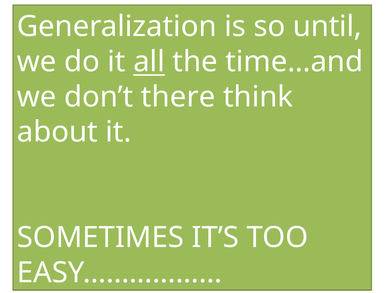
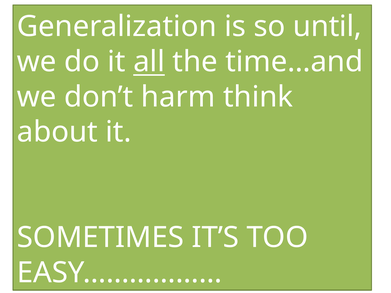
there: there -> harm
